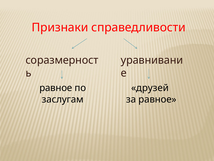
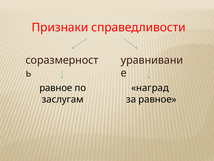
друзей: друзей -> наград
